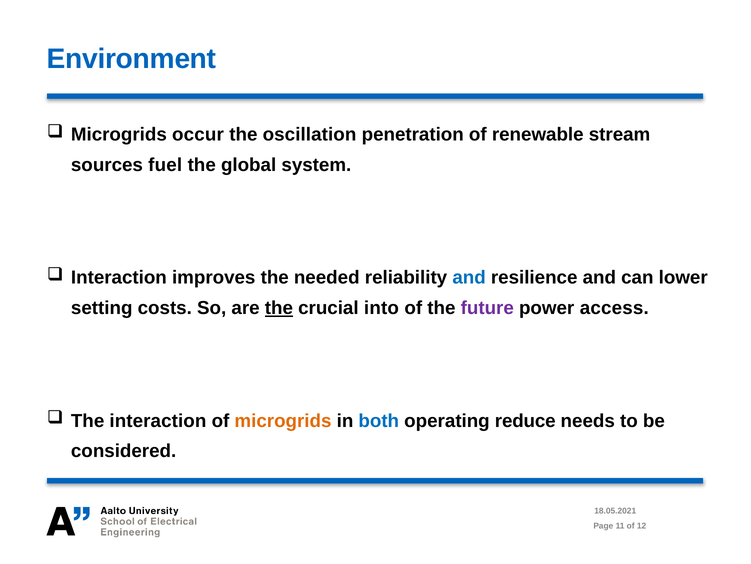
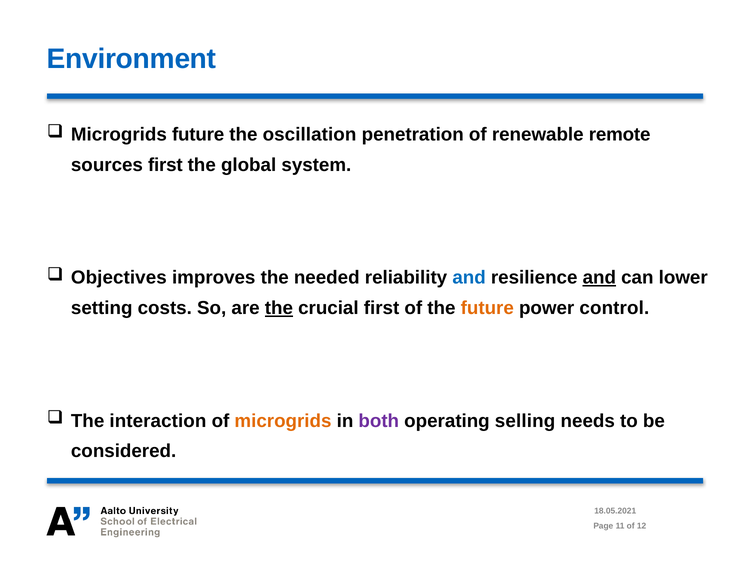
Microgrids occur: occur -> future
stream: stream -> remote
sources fuel: fuel -> first
Interaction at (119, 277): Interaction -> Objectives
and at (599, 277) underline: none -> present
crucial into: into -> first
future at (487, 308) colour: purple -> orange
access: access -> control
both colour: blue -> purple
reduce: reduce -> selling
